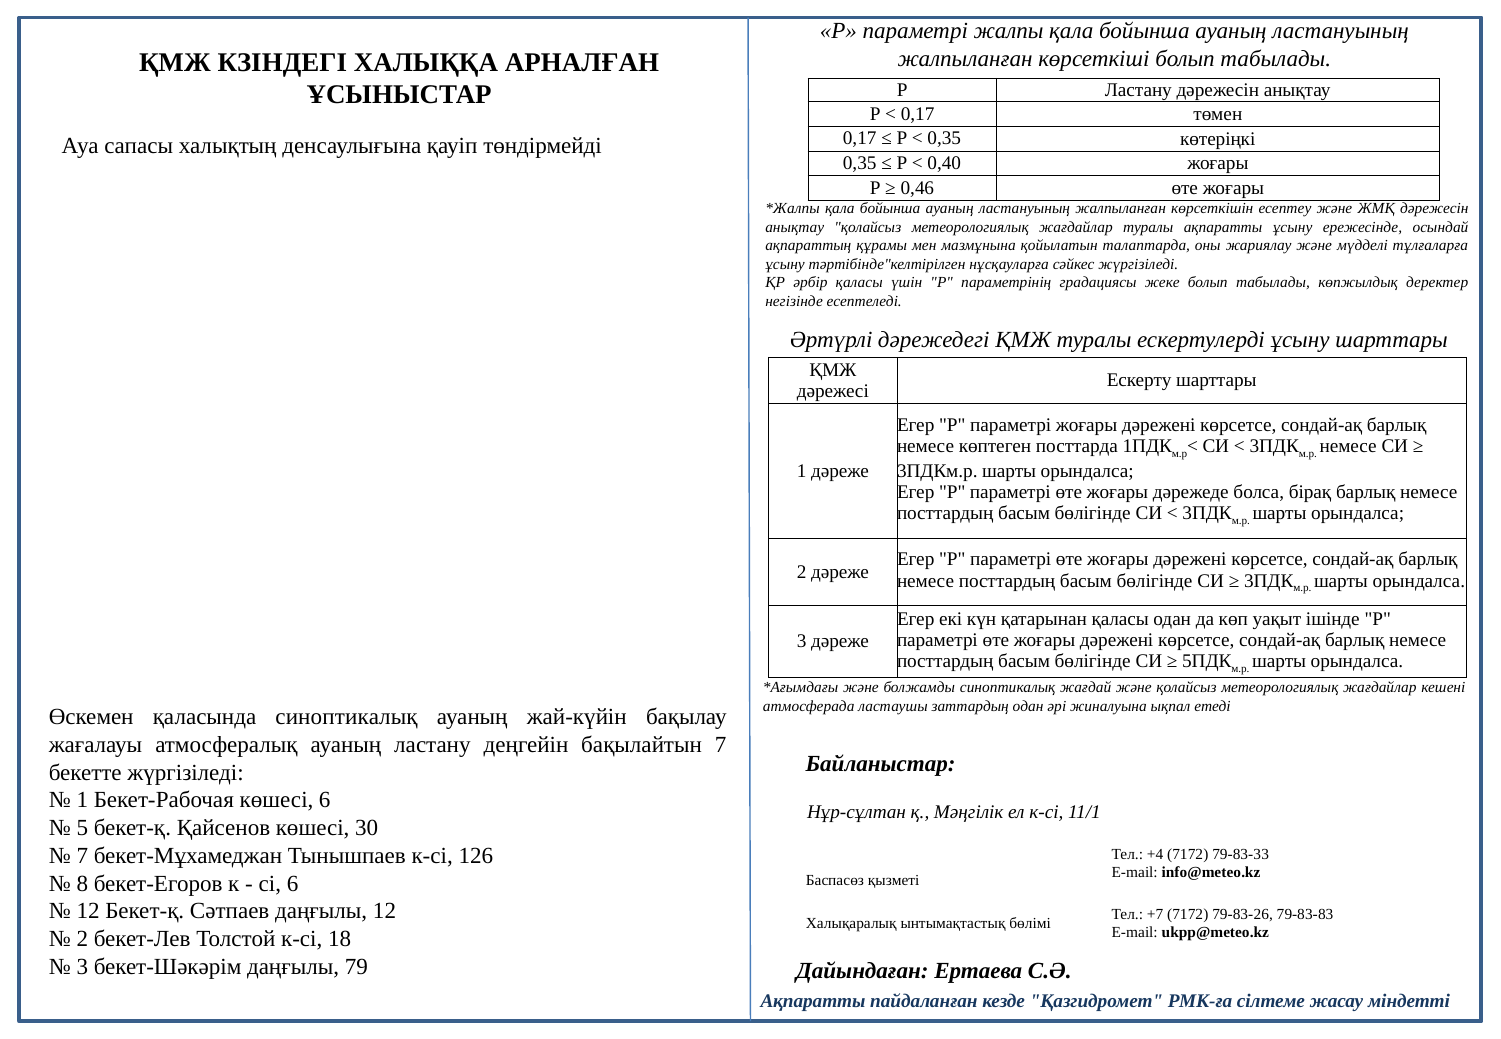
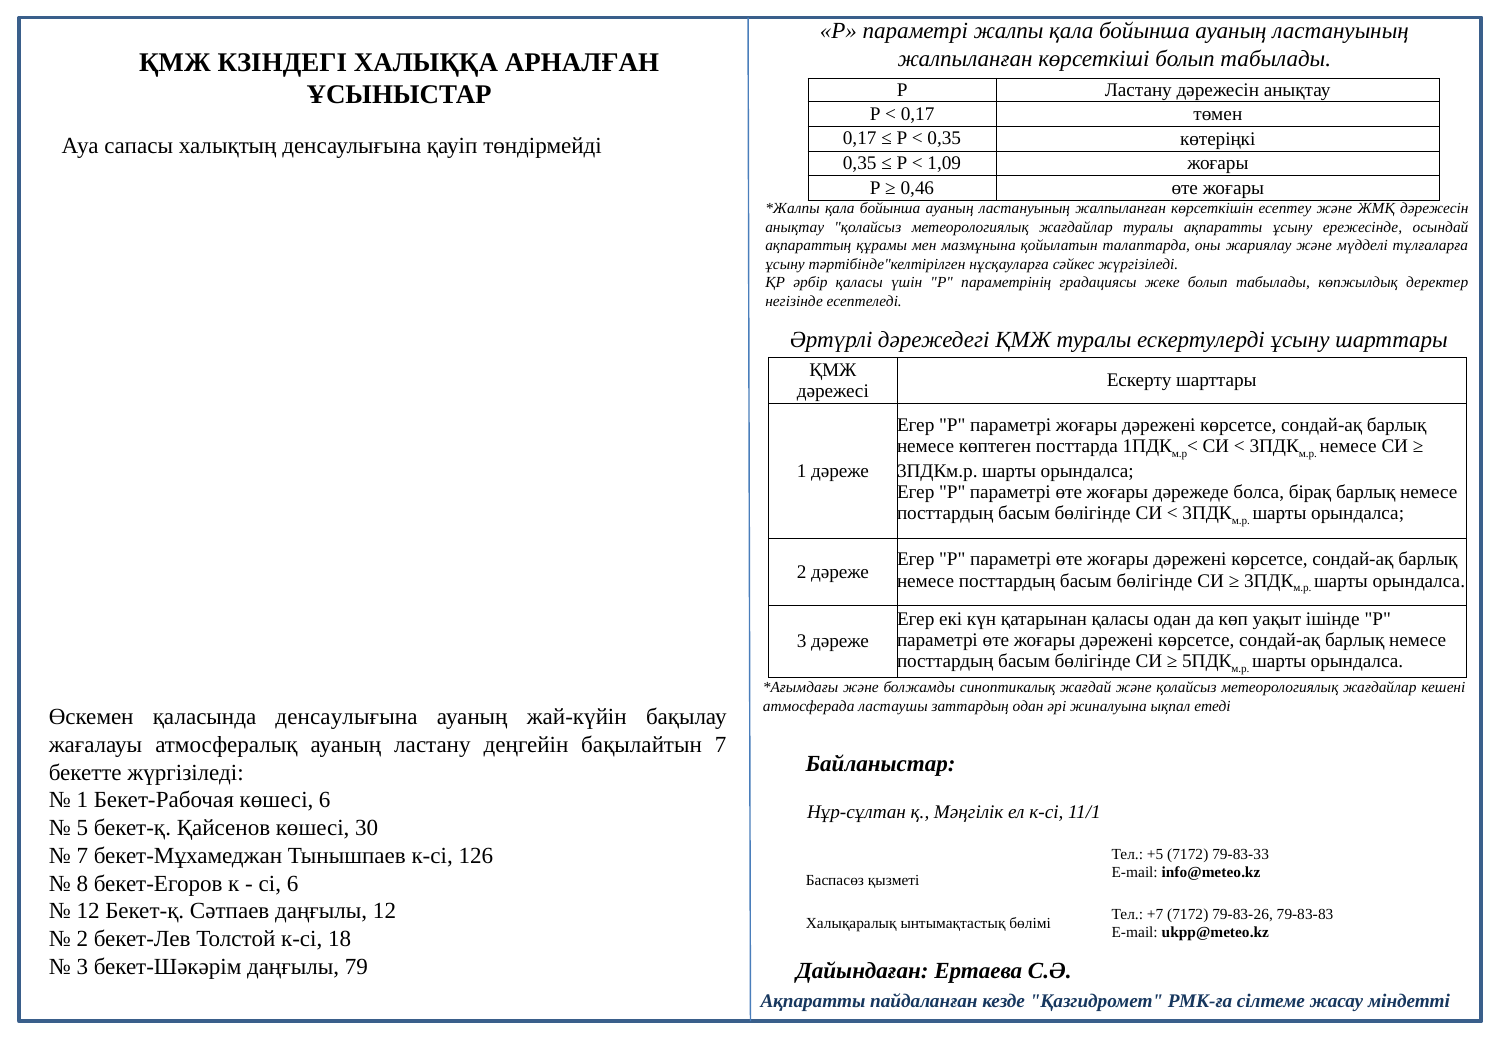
0,40: 0,40 -> 1,09
қаласында синоптикалық: синоптикалық -> денсаулығына
+4: +4 -> +5
